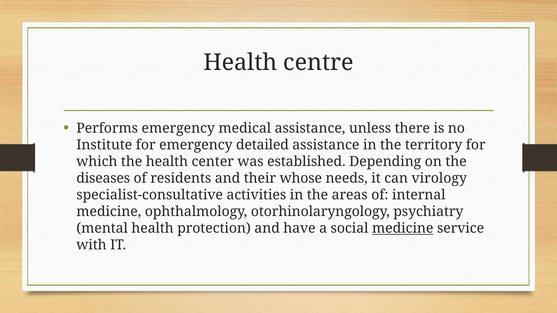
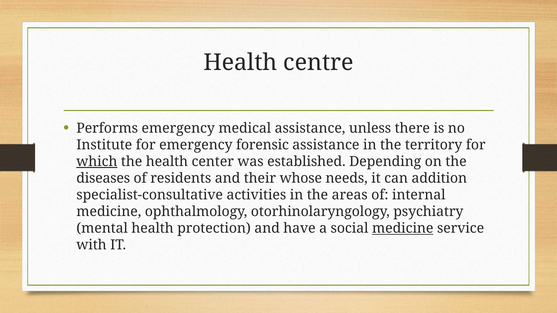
detailed: detailed -> forensic
which underline: none -> present
virology: virology -> addition
